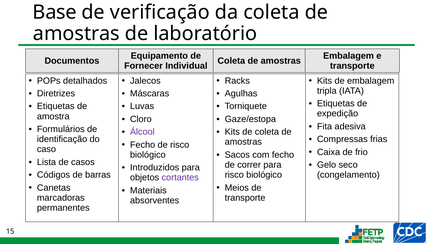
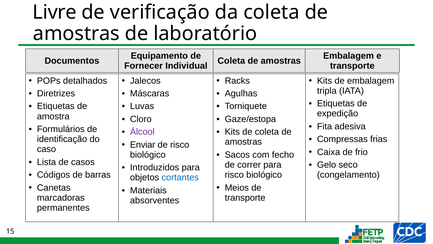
Base: Base -> Livre
Fecho at (143, 144): Fecho -> Enviar
cortantes colour: purple -> blue
